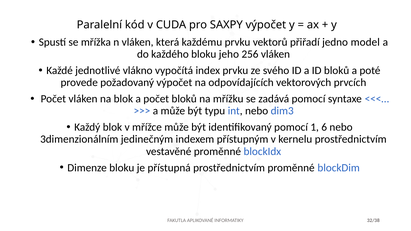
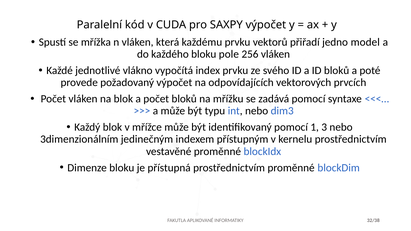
jeho: jeho -> pole
6: 6 -> 3
